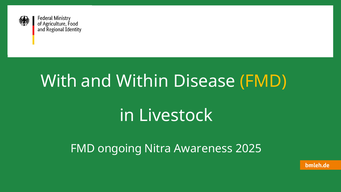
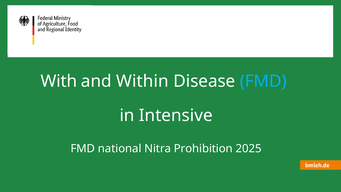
FMD at (263, 81) colour: yellow -> light blue
Livestock: Livestock -> Intensive
ongoing: ongoing -> national
Awareness: Awareness -> Prohibition
